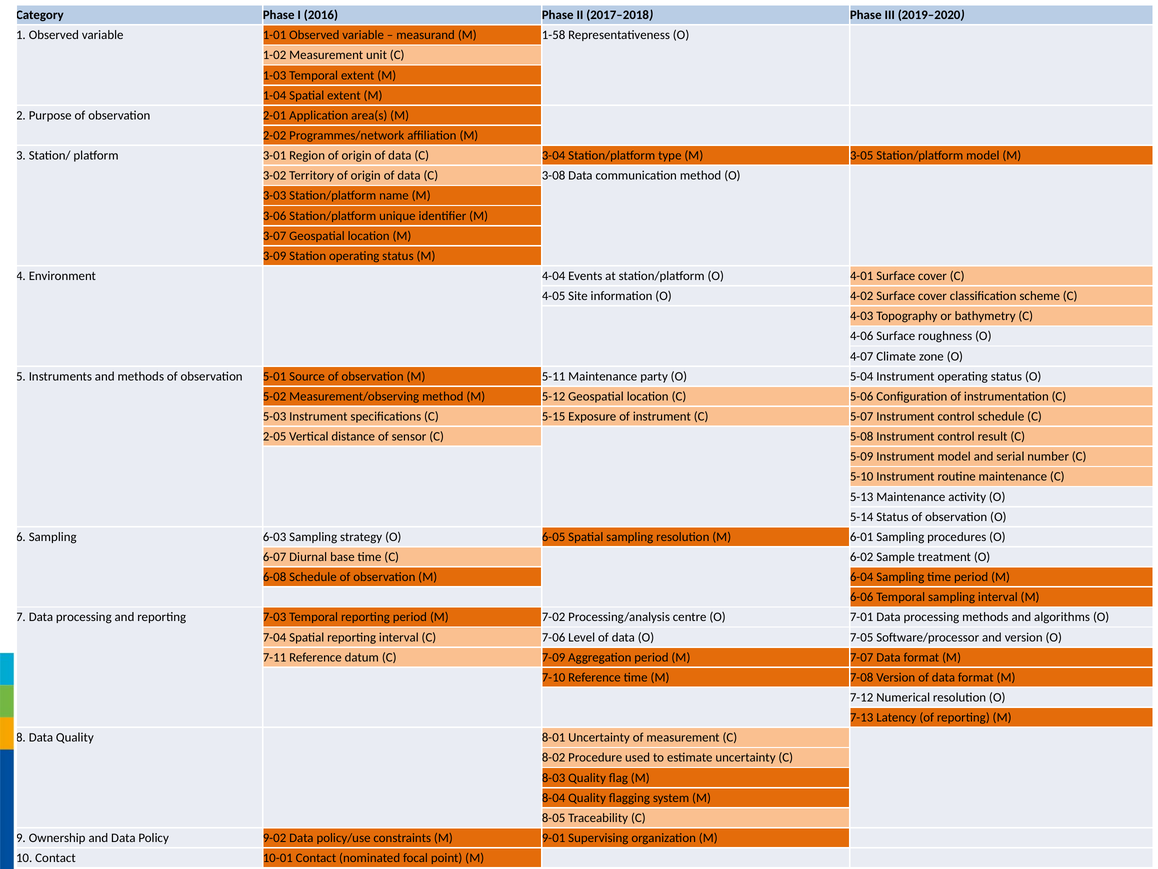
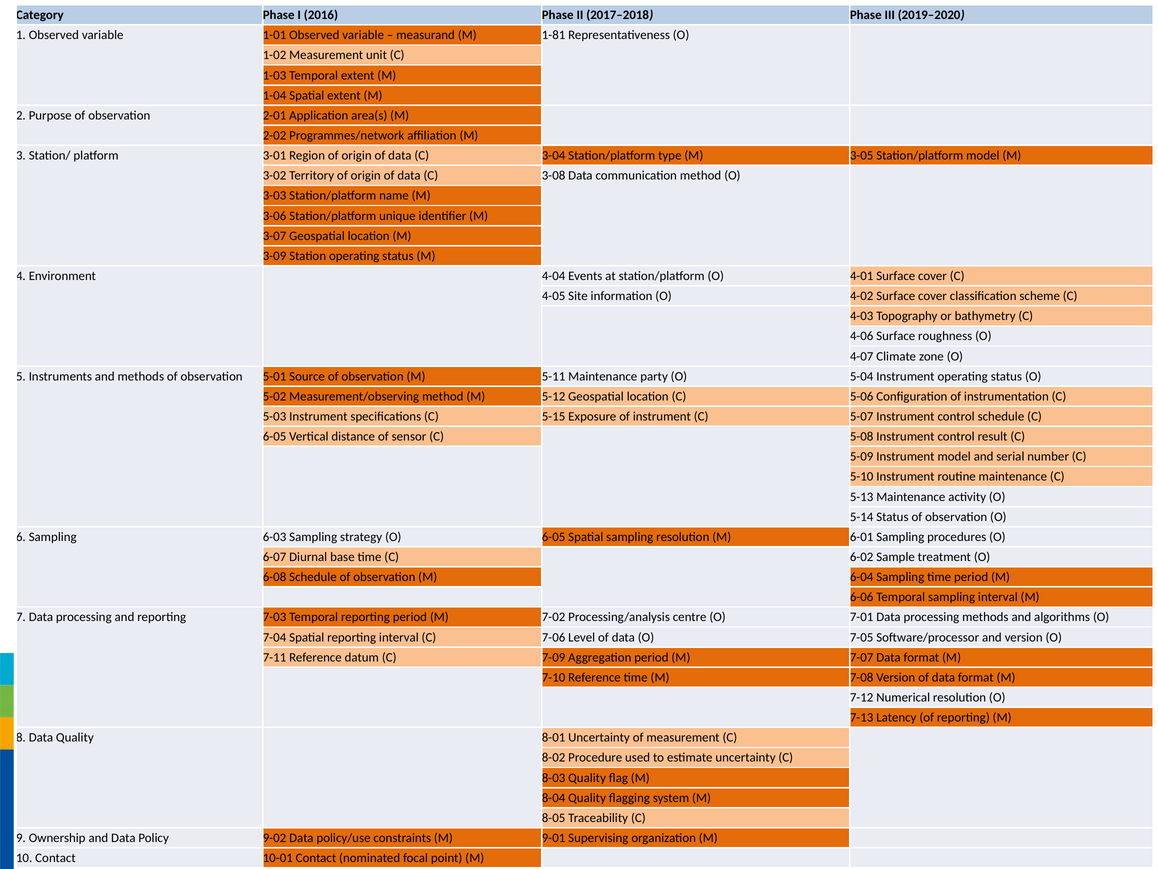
1-58: 1-58 -> 1-81
2-05 at (275, 436): 2-05 -> 6-05
